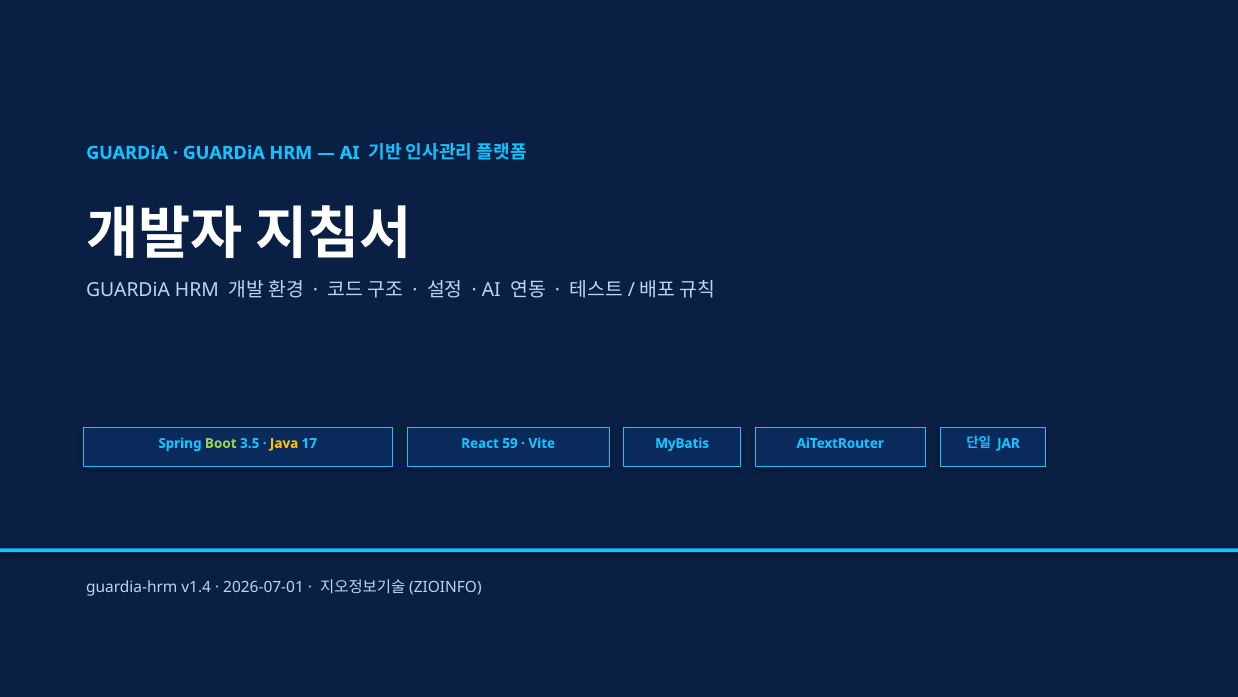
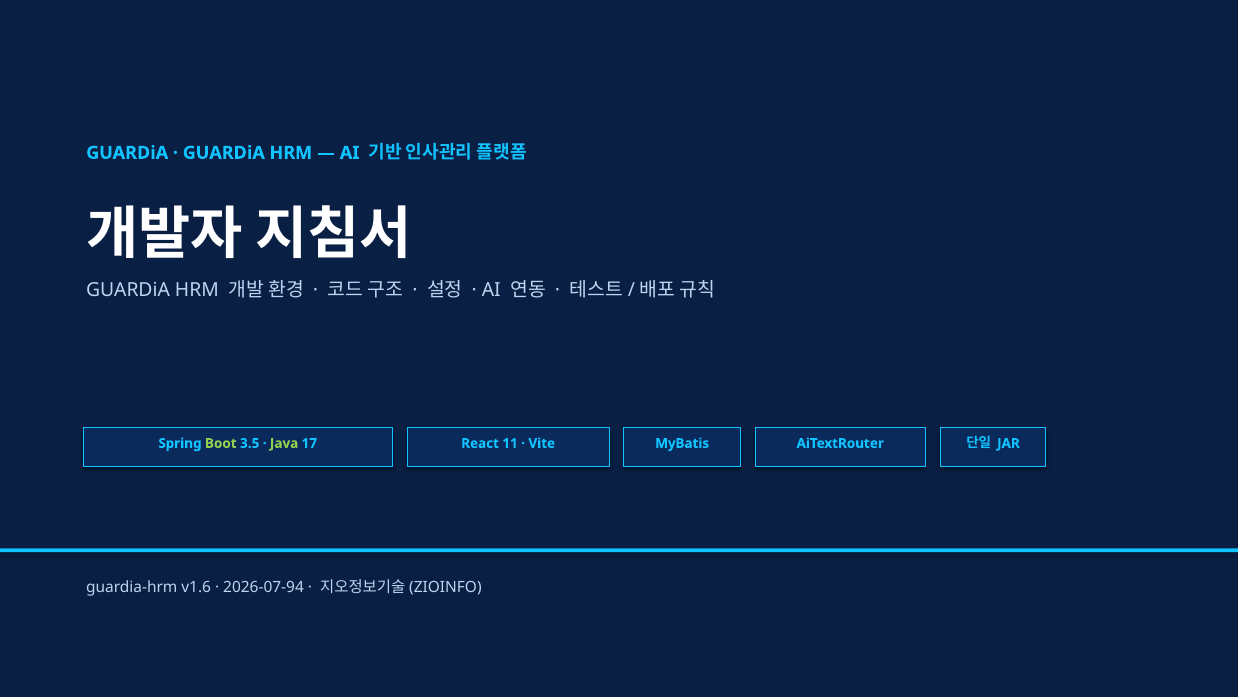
Java colour: yellow -> light green
59: 59 -> 11
v1.4: v1.4 -> v1.6
2026-07-01: 2026-07-01 -> 2026-07-94
